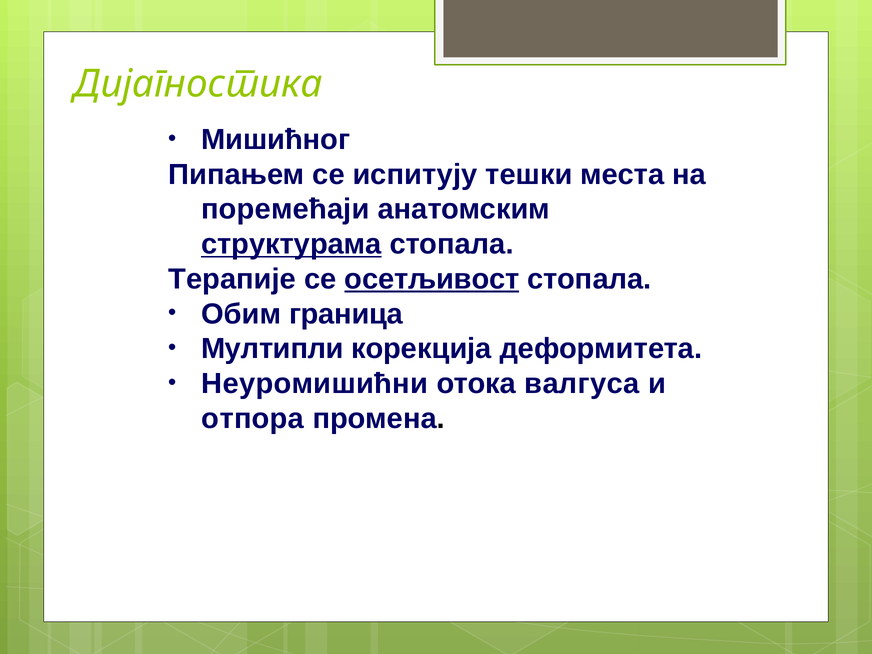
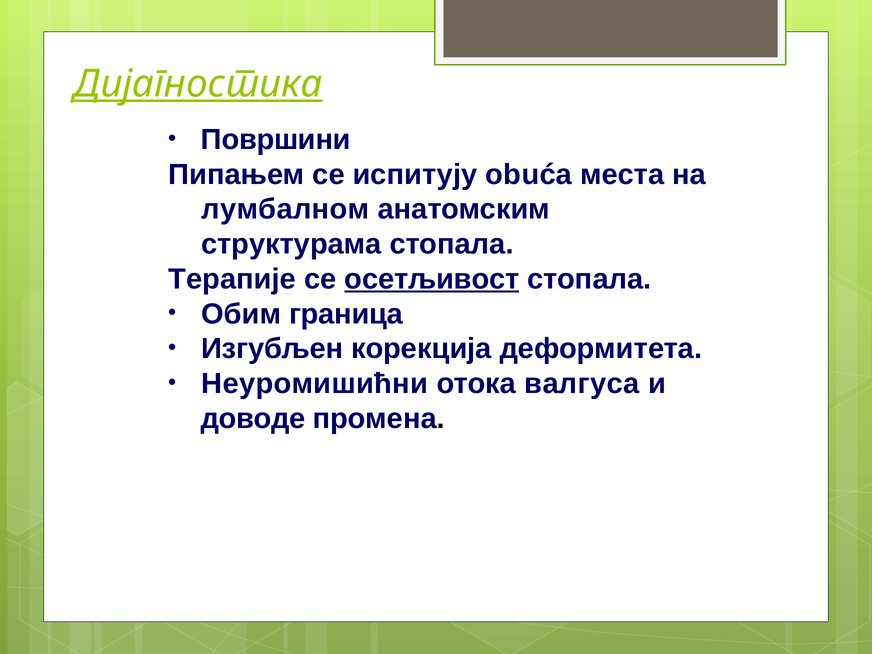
Дијагностика underline: none -> present
Мишићног: Мишићног -> Површини
тешки: тешки -> obuća
поремећаји: поремећаји -> лумбалном
структурама underline: present -> none
Мултипли: Мултипли -> Изгубљен
отпора: отпора -> доводе
